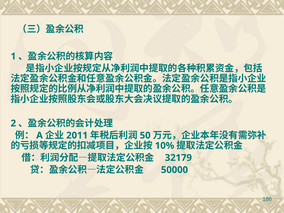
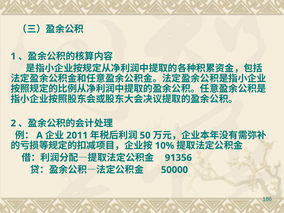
32179: 32179 -> 91356
